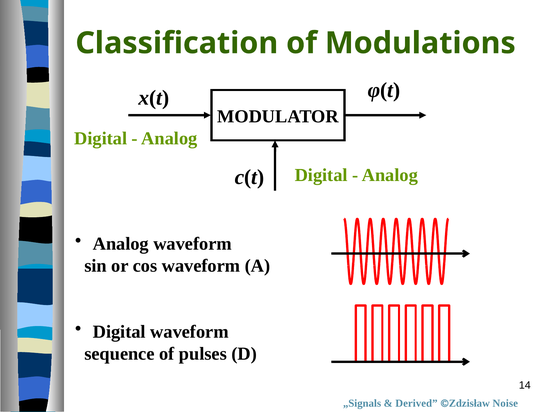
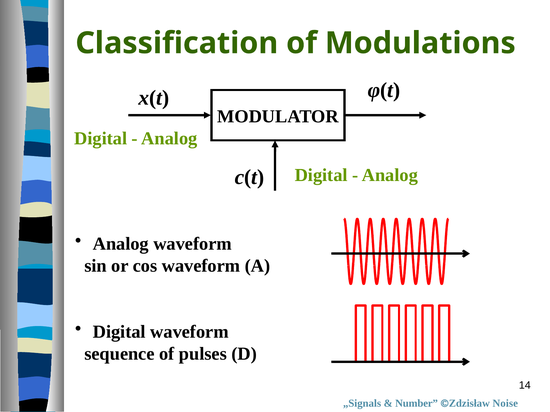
Derived: Derived -> Number
